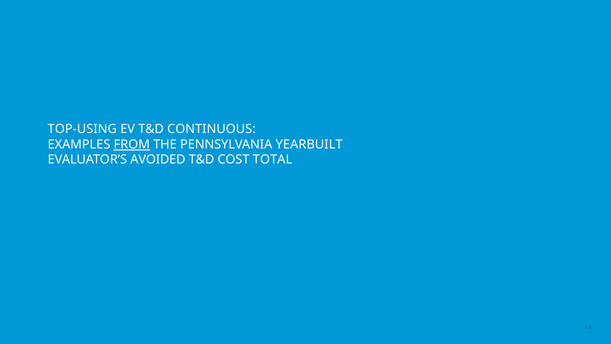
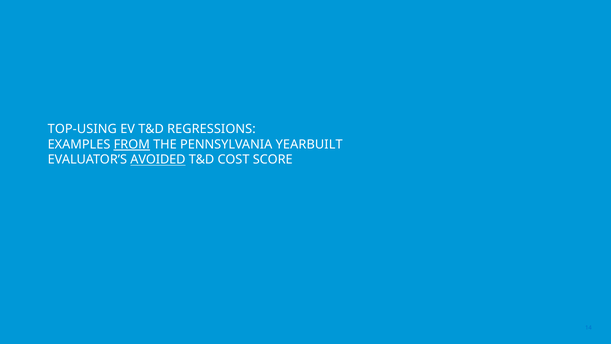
CONTINUOUS: CONTINUOUS -> REGRESSIONS
AVOIDED underline: none -> present
TOTAL: TOTAL -> SCORE
